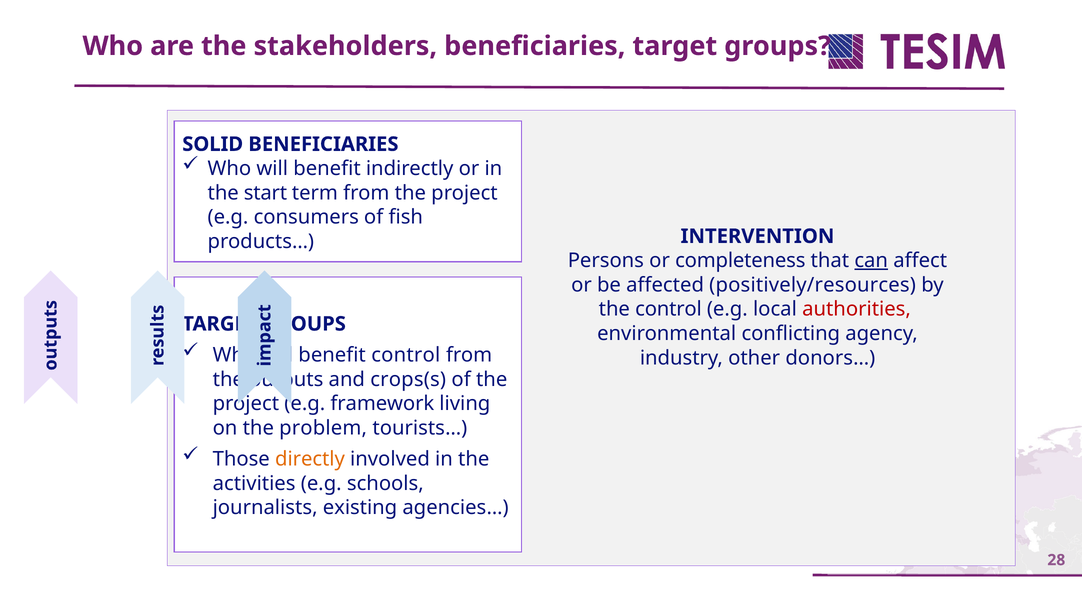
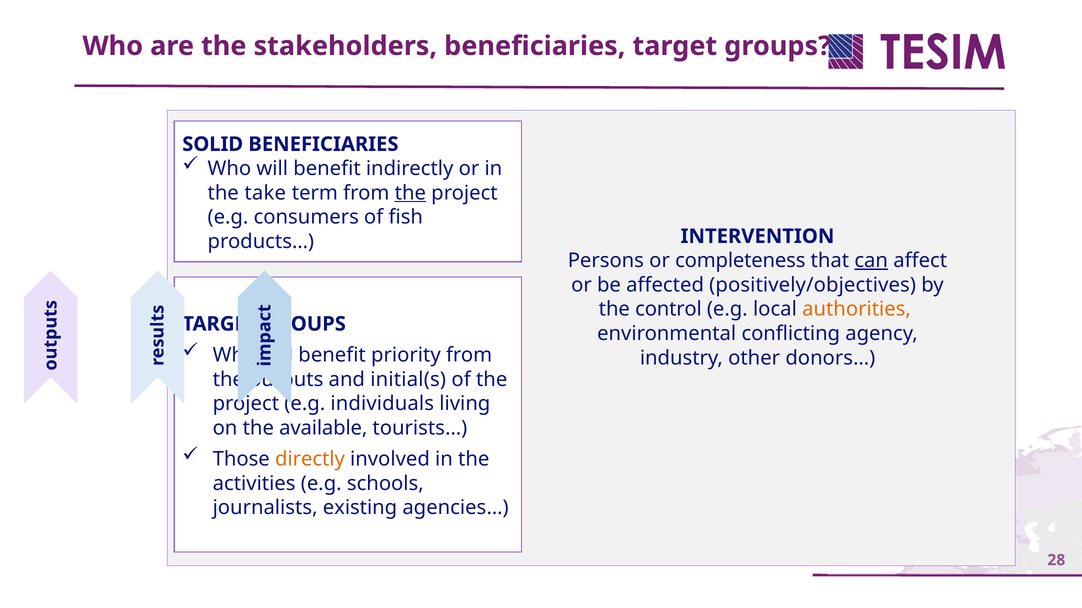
start: start -> take
the at (410, 193) underline: none -> present
positively/resources: positively/resources -> positively/objectives
authorities colour: red -> orange
benefit control: control -> priority
crops(s: crops(s -> initial(s
framework: framework -> individuals
problem: problem -> available
